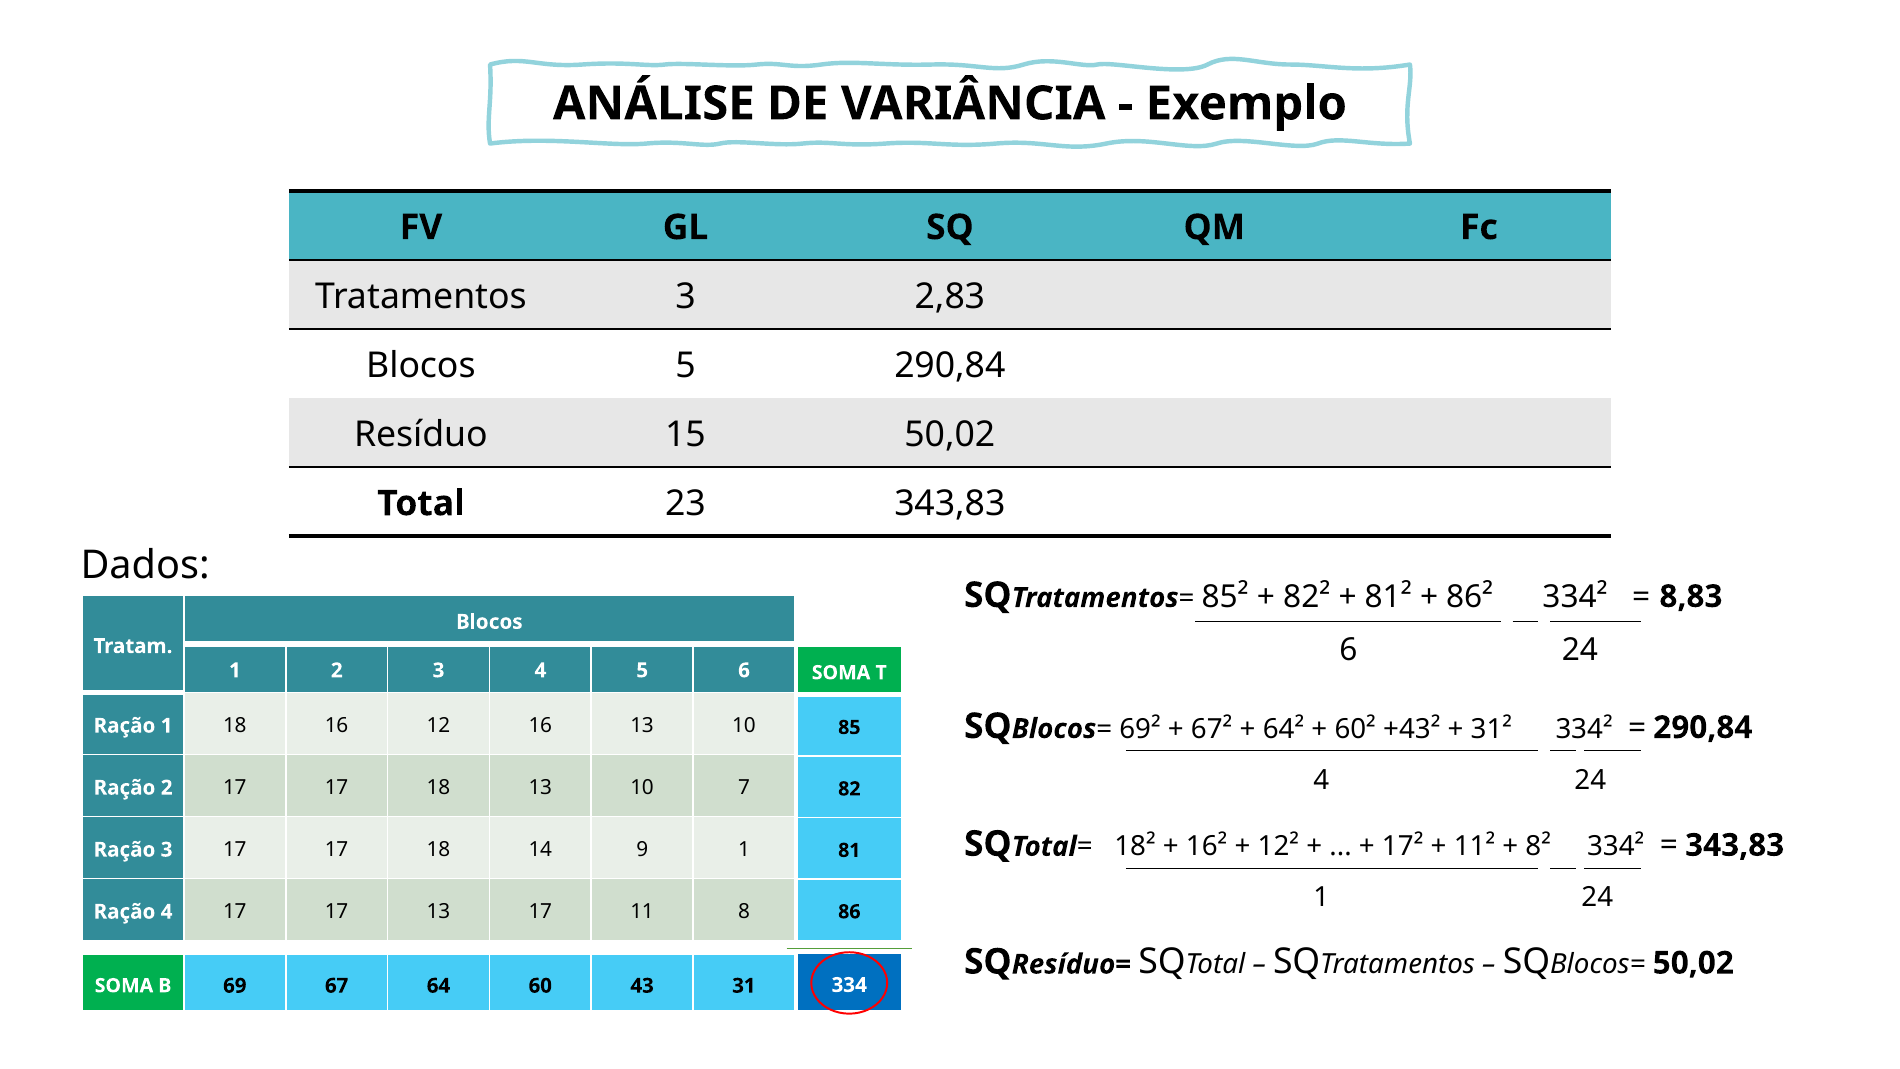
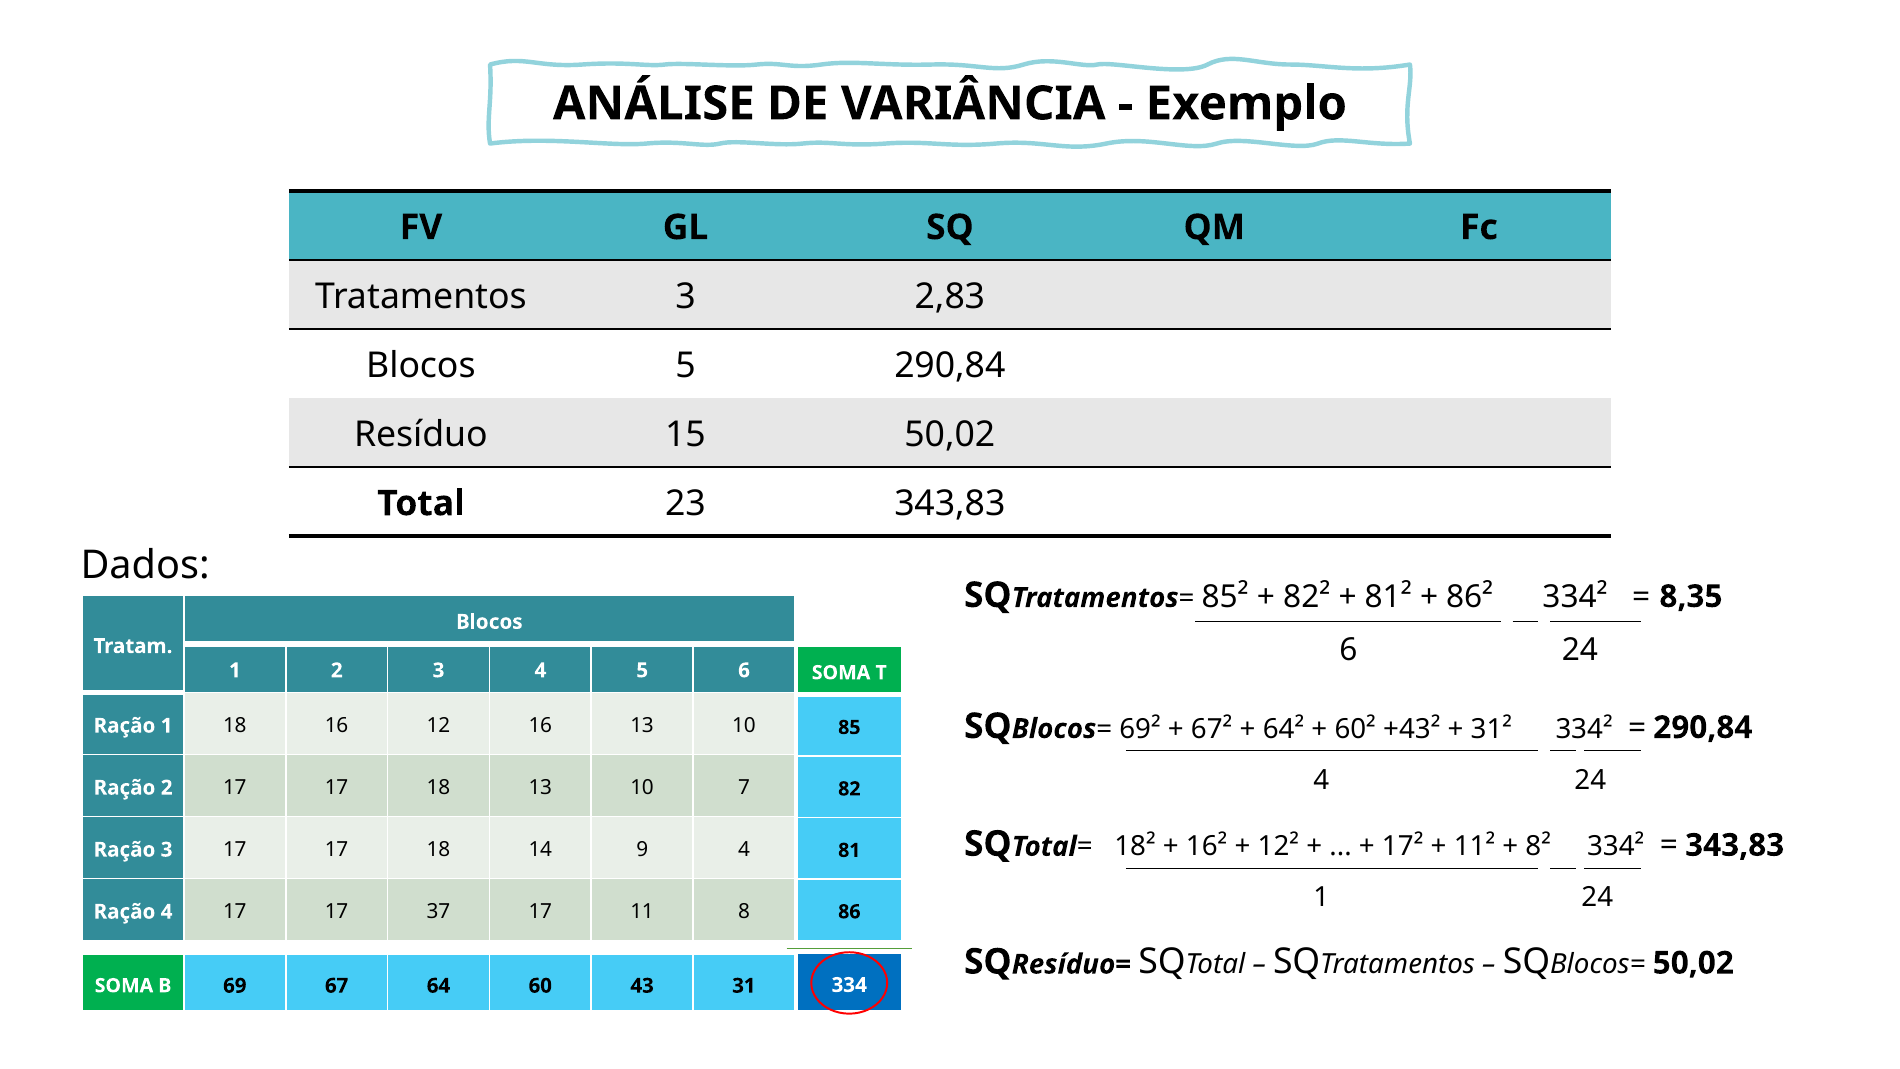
8,83: 8,83 -> 8,35
9 1: 1 -> 4
17 13: 13 -> 37
